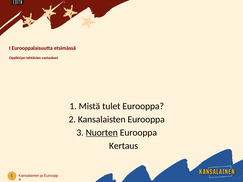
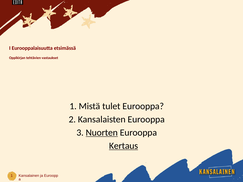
Kertaus underline: none -> present
